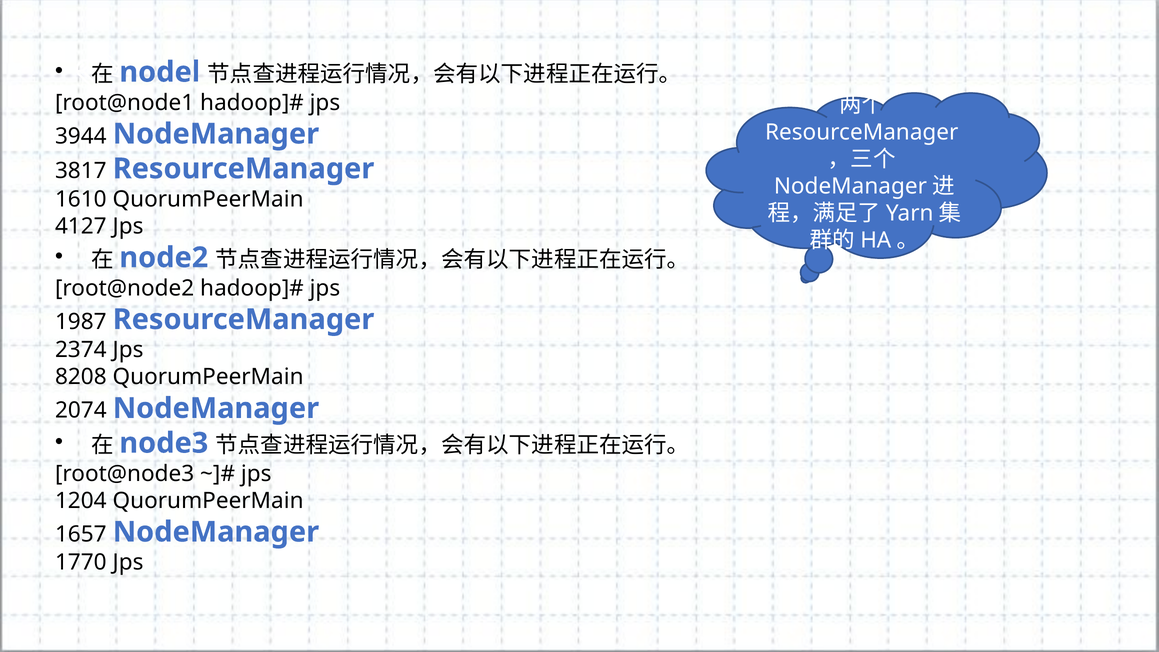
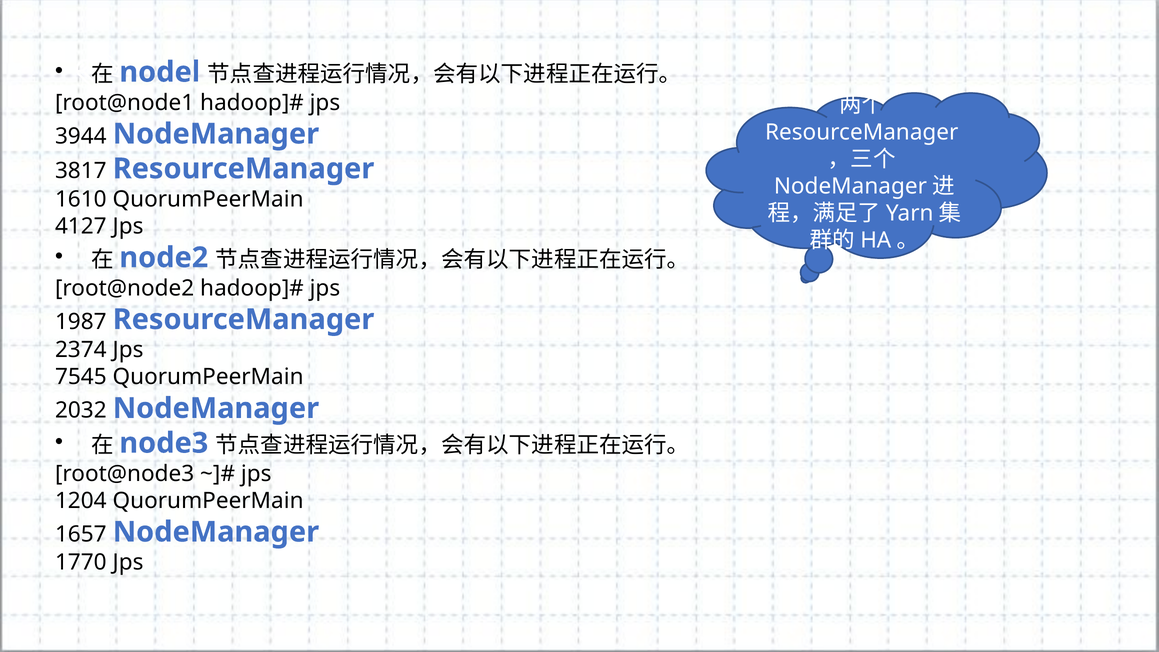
8208: 8208 -> 7545
2074: 2074 -> 2032
